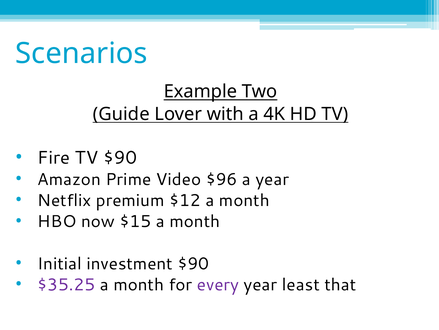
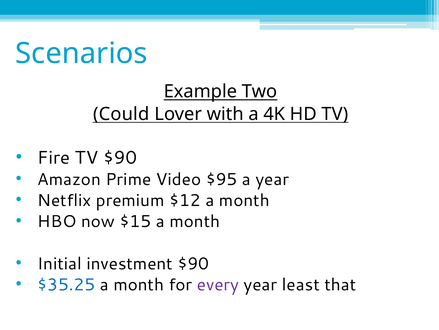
Guide: Guide -> Could
$96: $96 -> $95
$35.25 colour: purple -> blue
